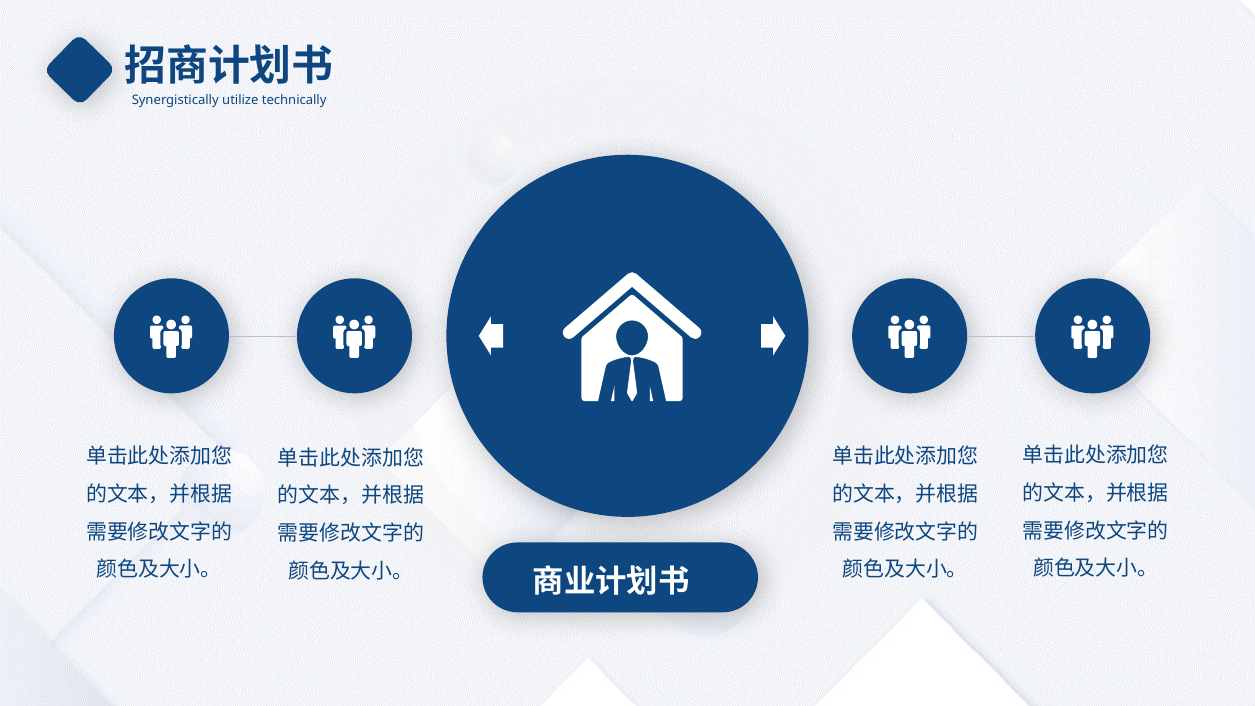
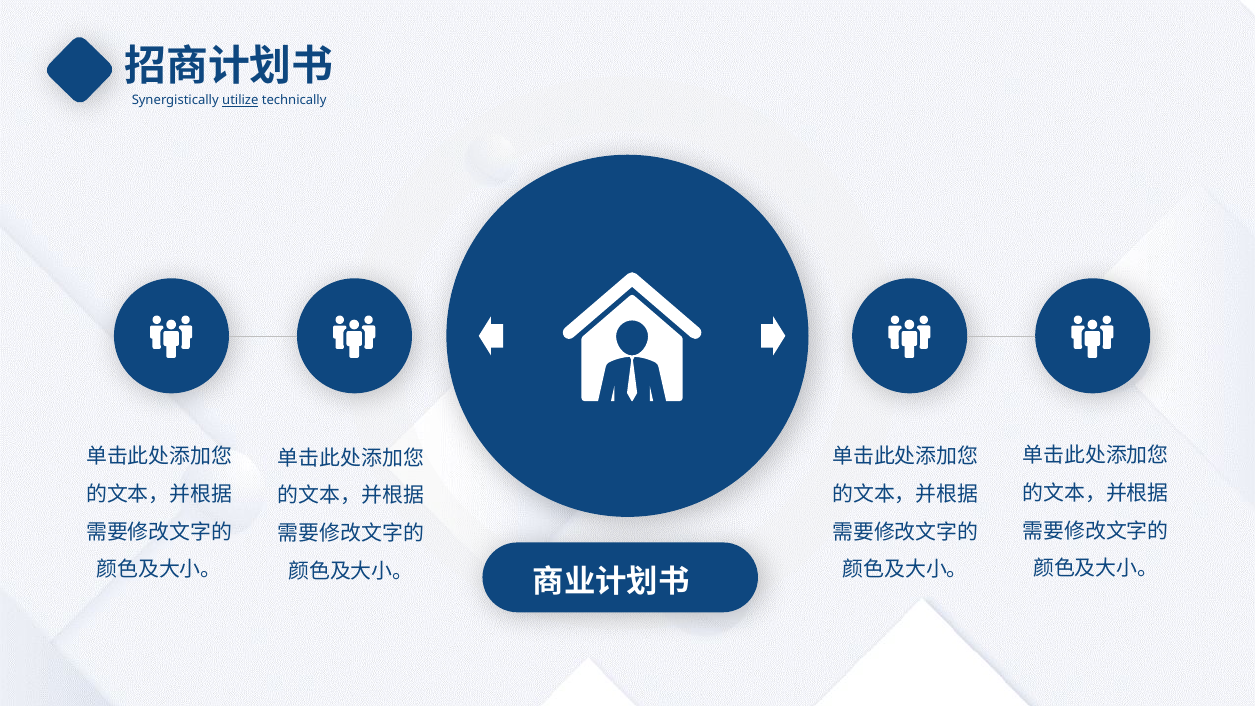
utilize underline: none -> present
